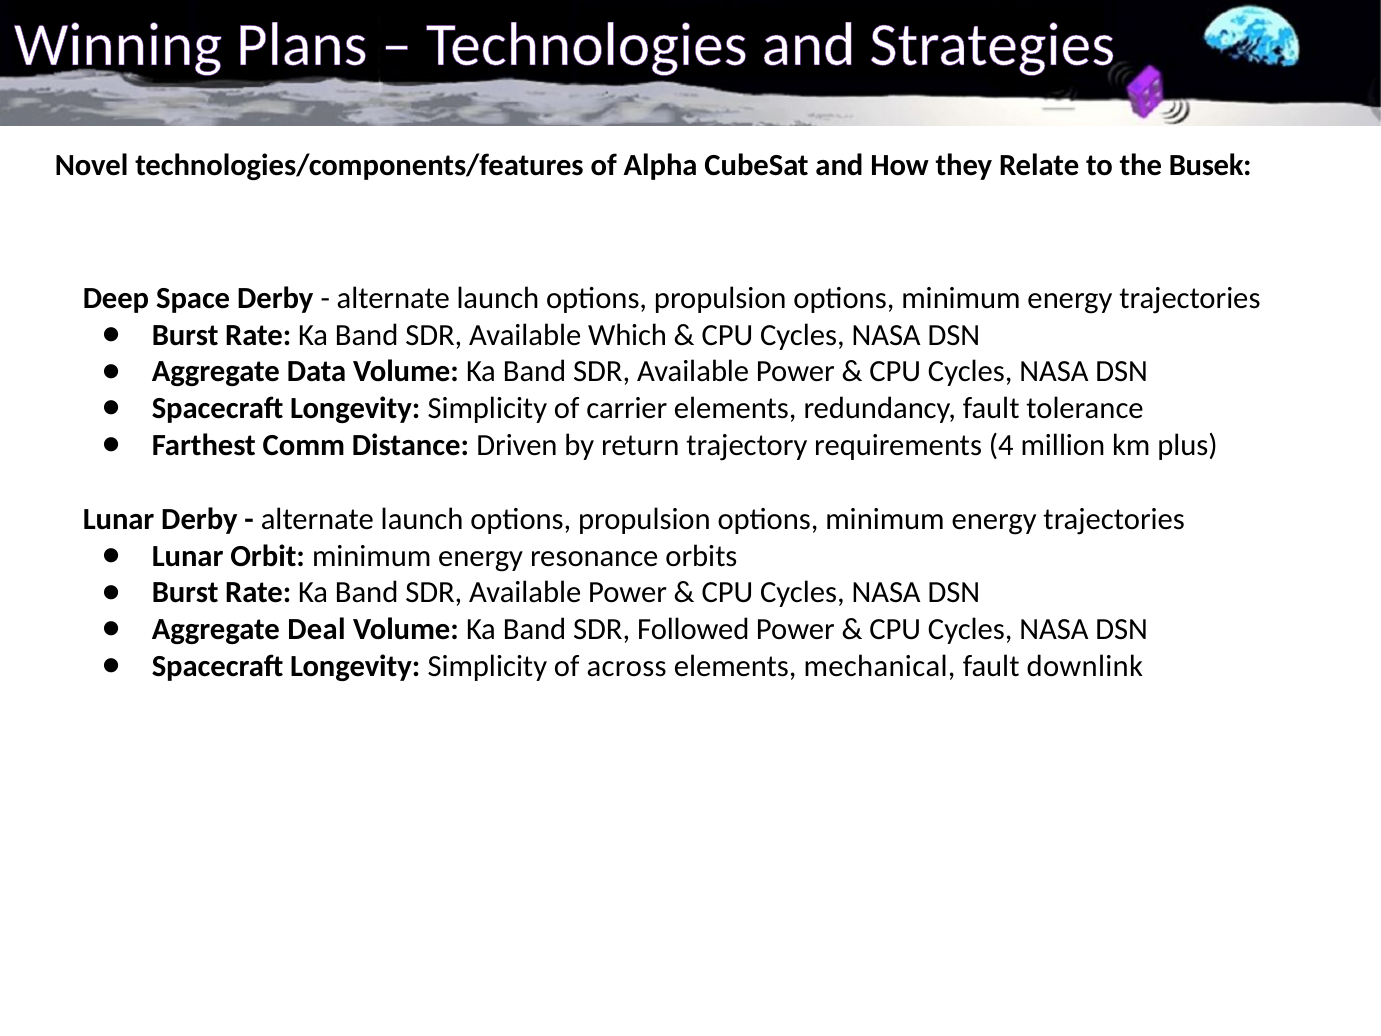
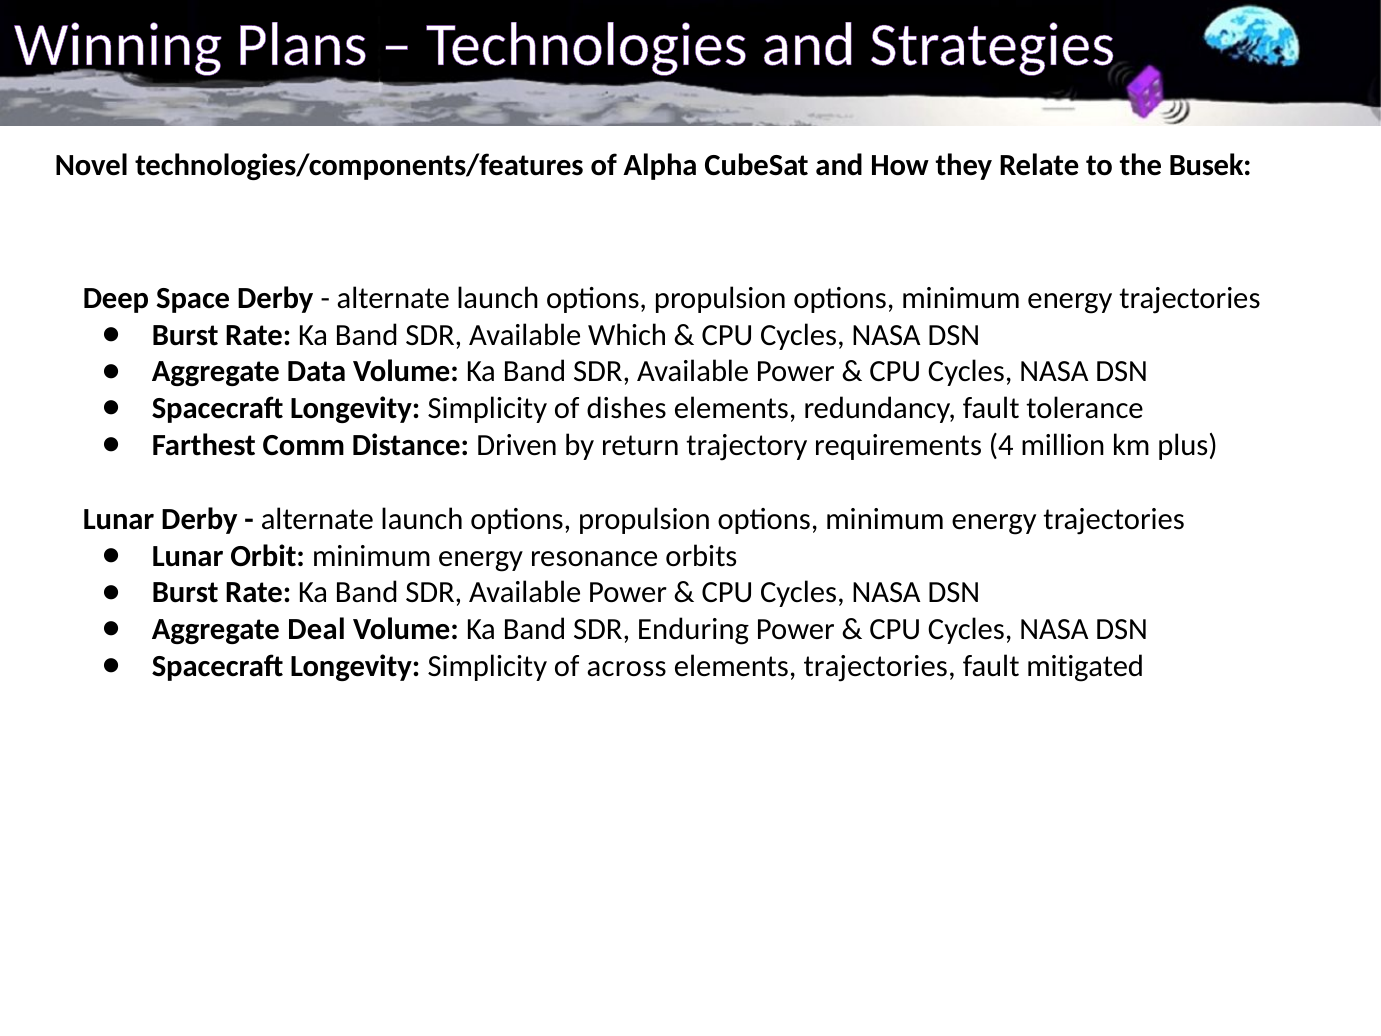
carrier: carrier -> dishes
Followed: Followed -> Enduring
elements mechanical: mechanical -> trajectories
downlink: downlink -> mitigated
